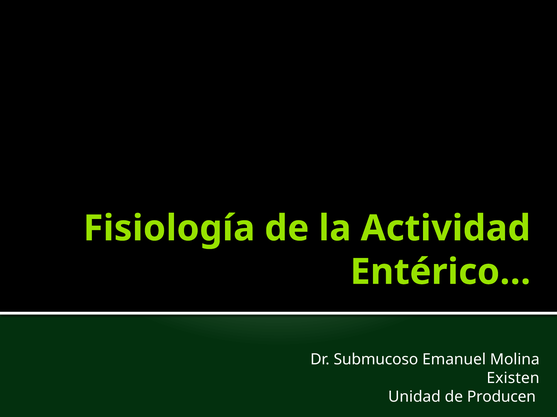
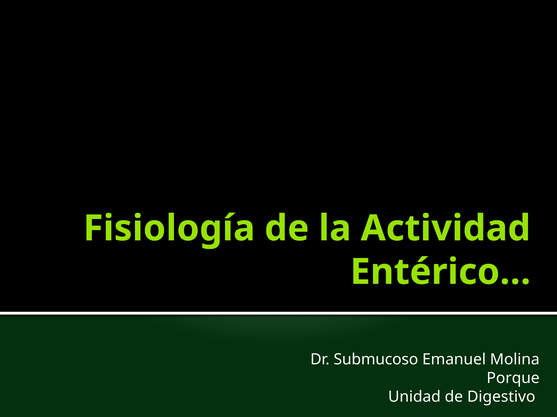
Existen: Existen -> Porque
Producen: Producen -> Digestivo
